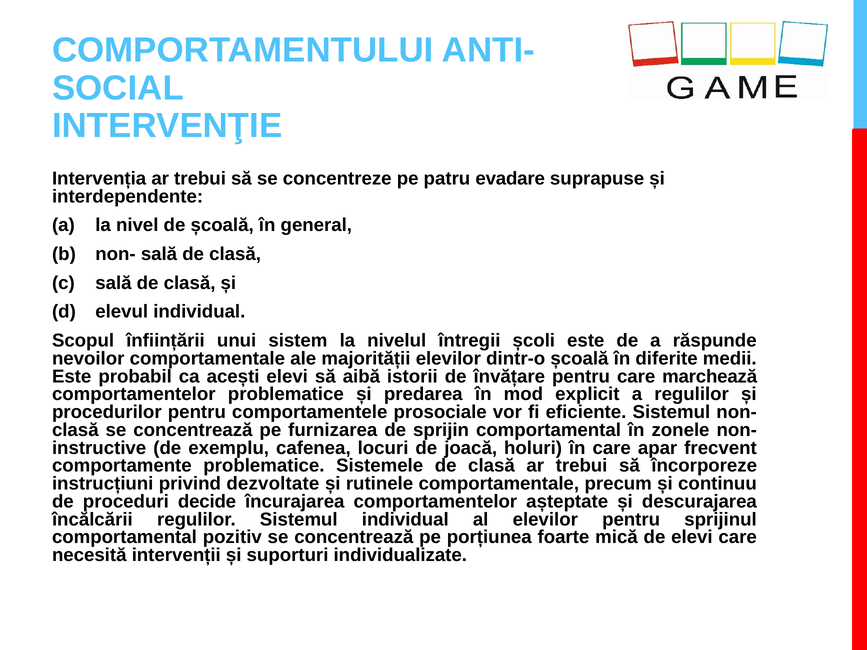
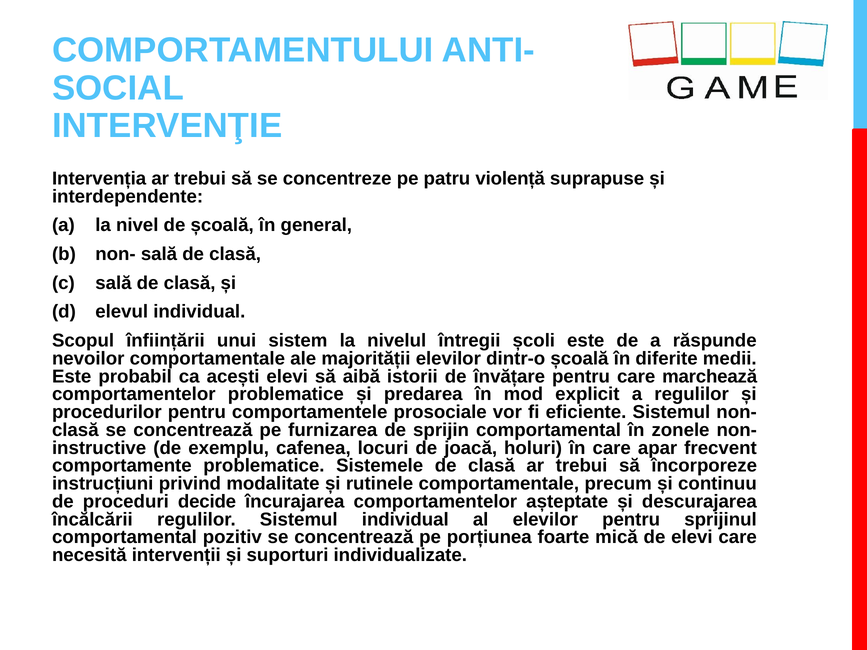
evadare: evadare -> violență
dezvoltate: dezvoltate -> modalitate
